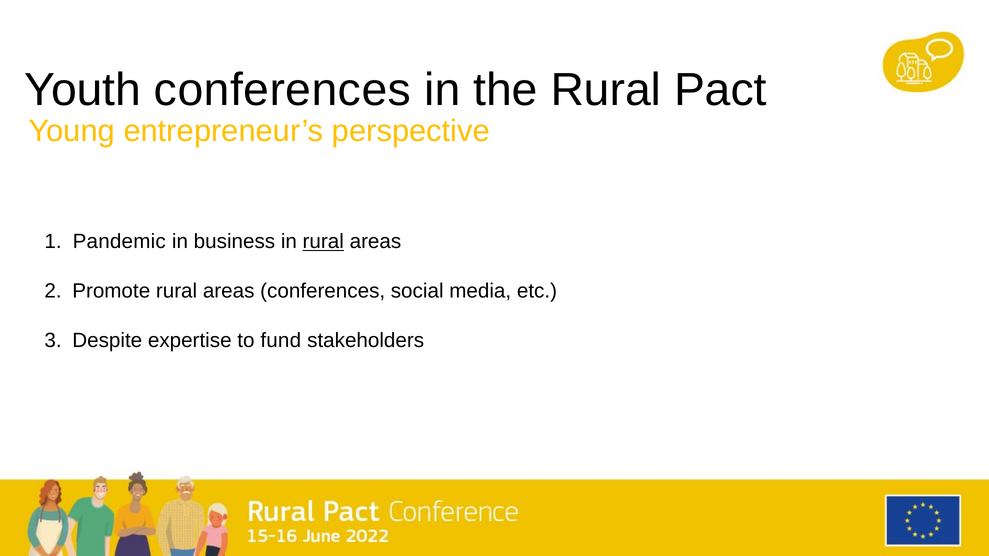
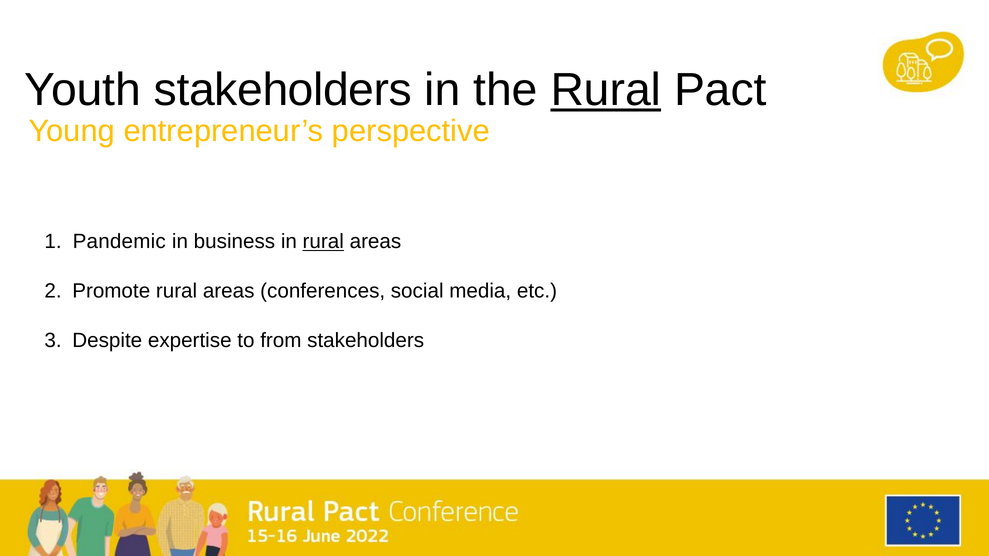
Youth conferences: conferences -> stakeholders
Rural at (606, 90) underline: none -> present
fund: fund -> from
